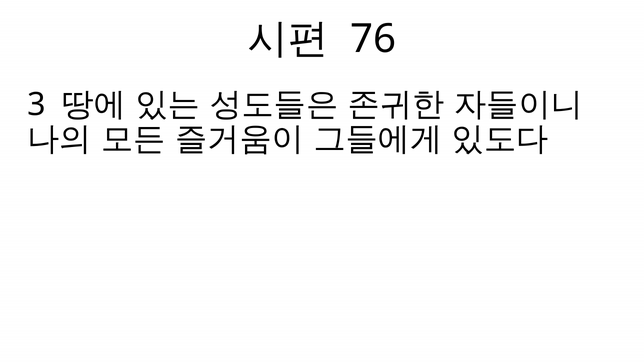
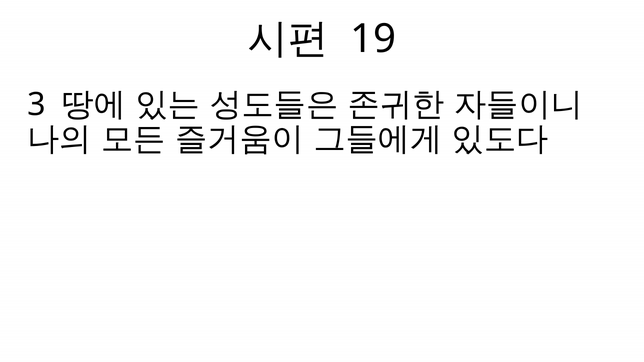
76: 76 -> 19
